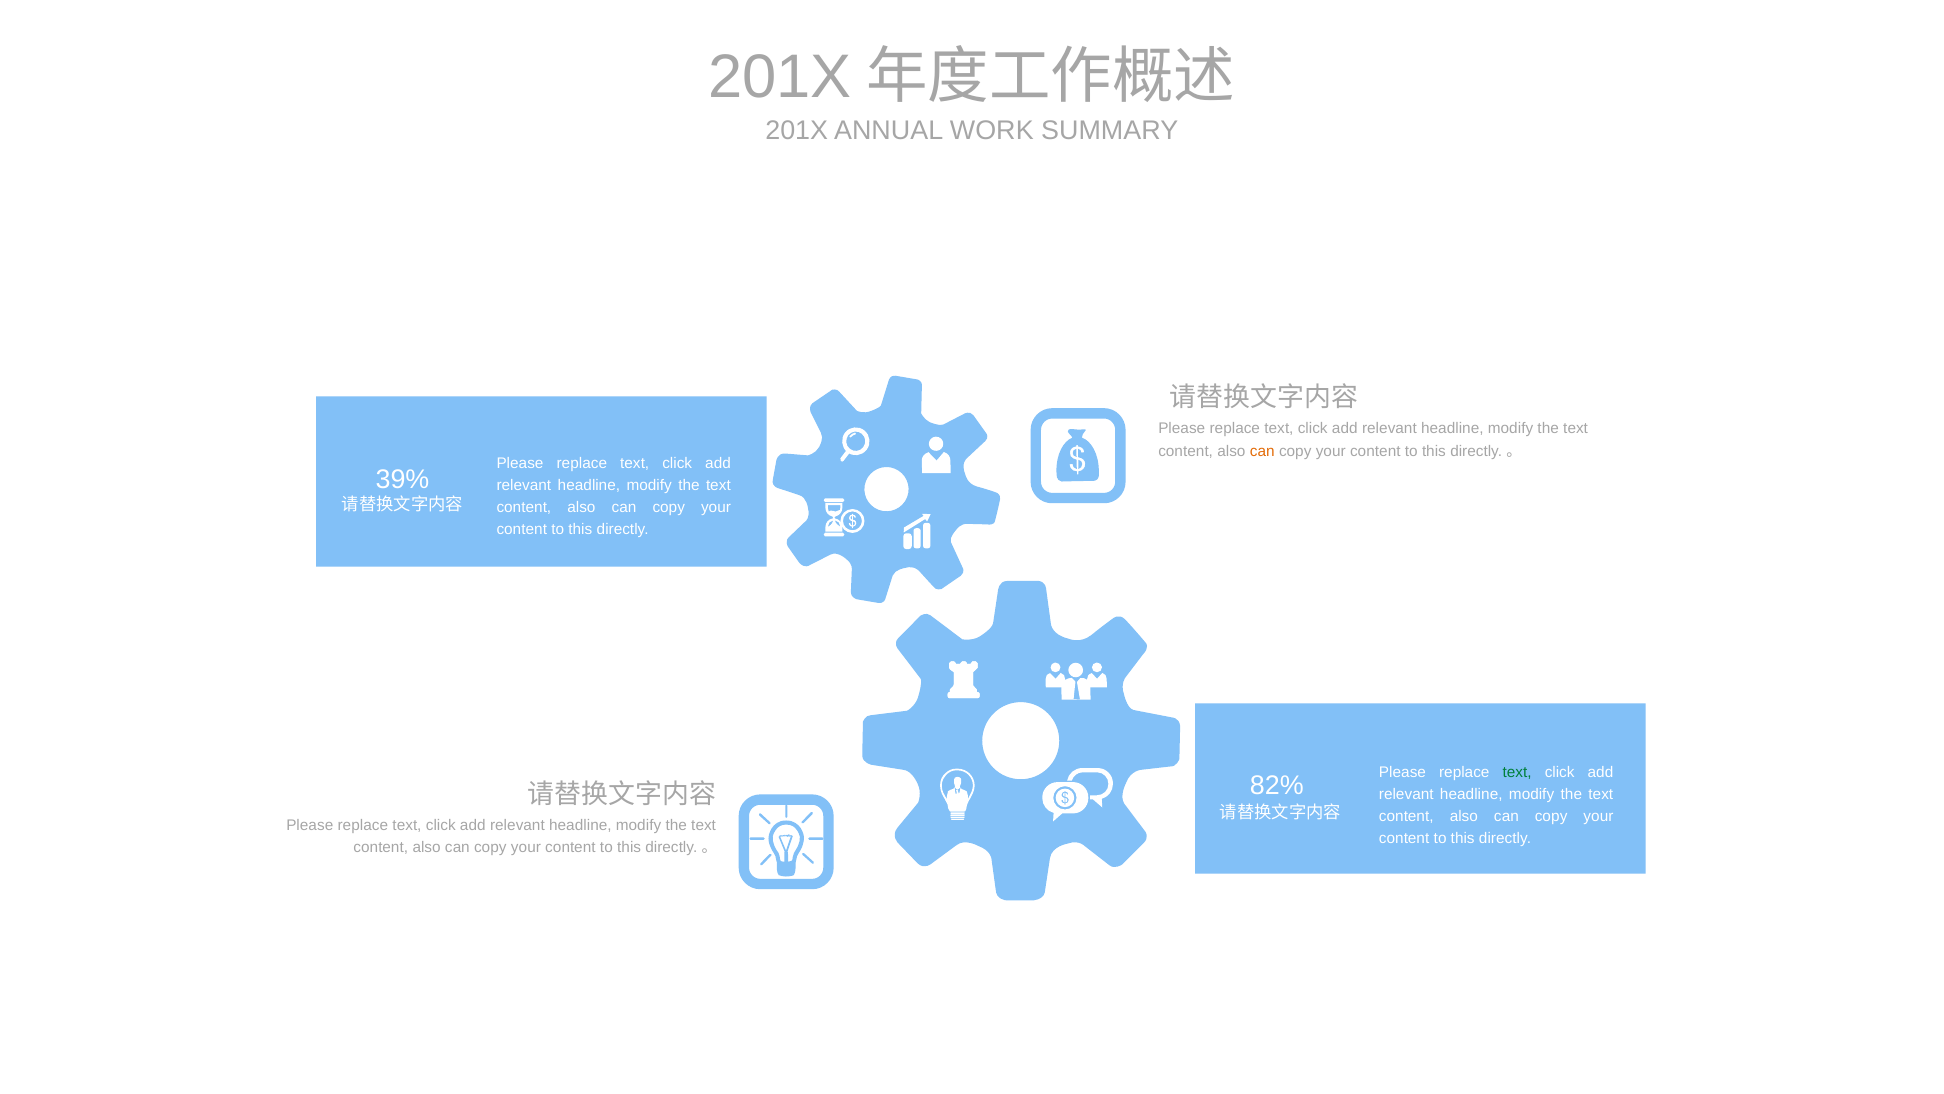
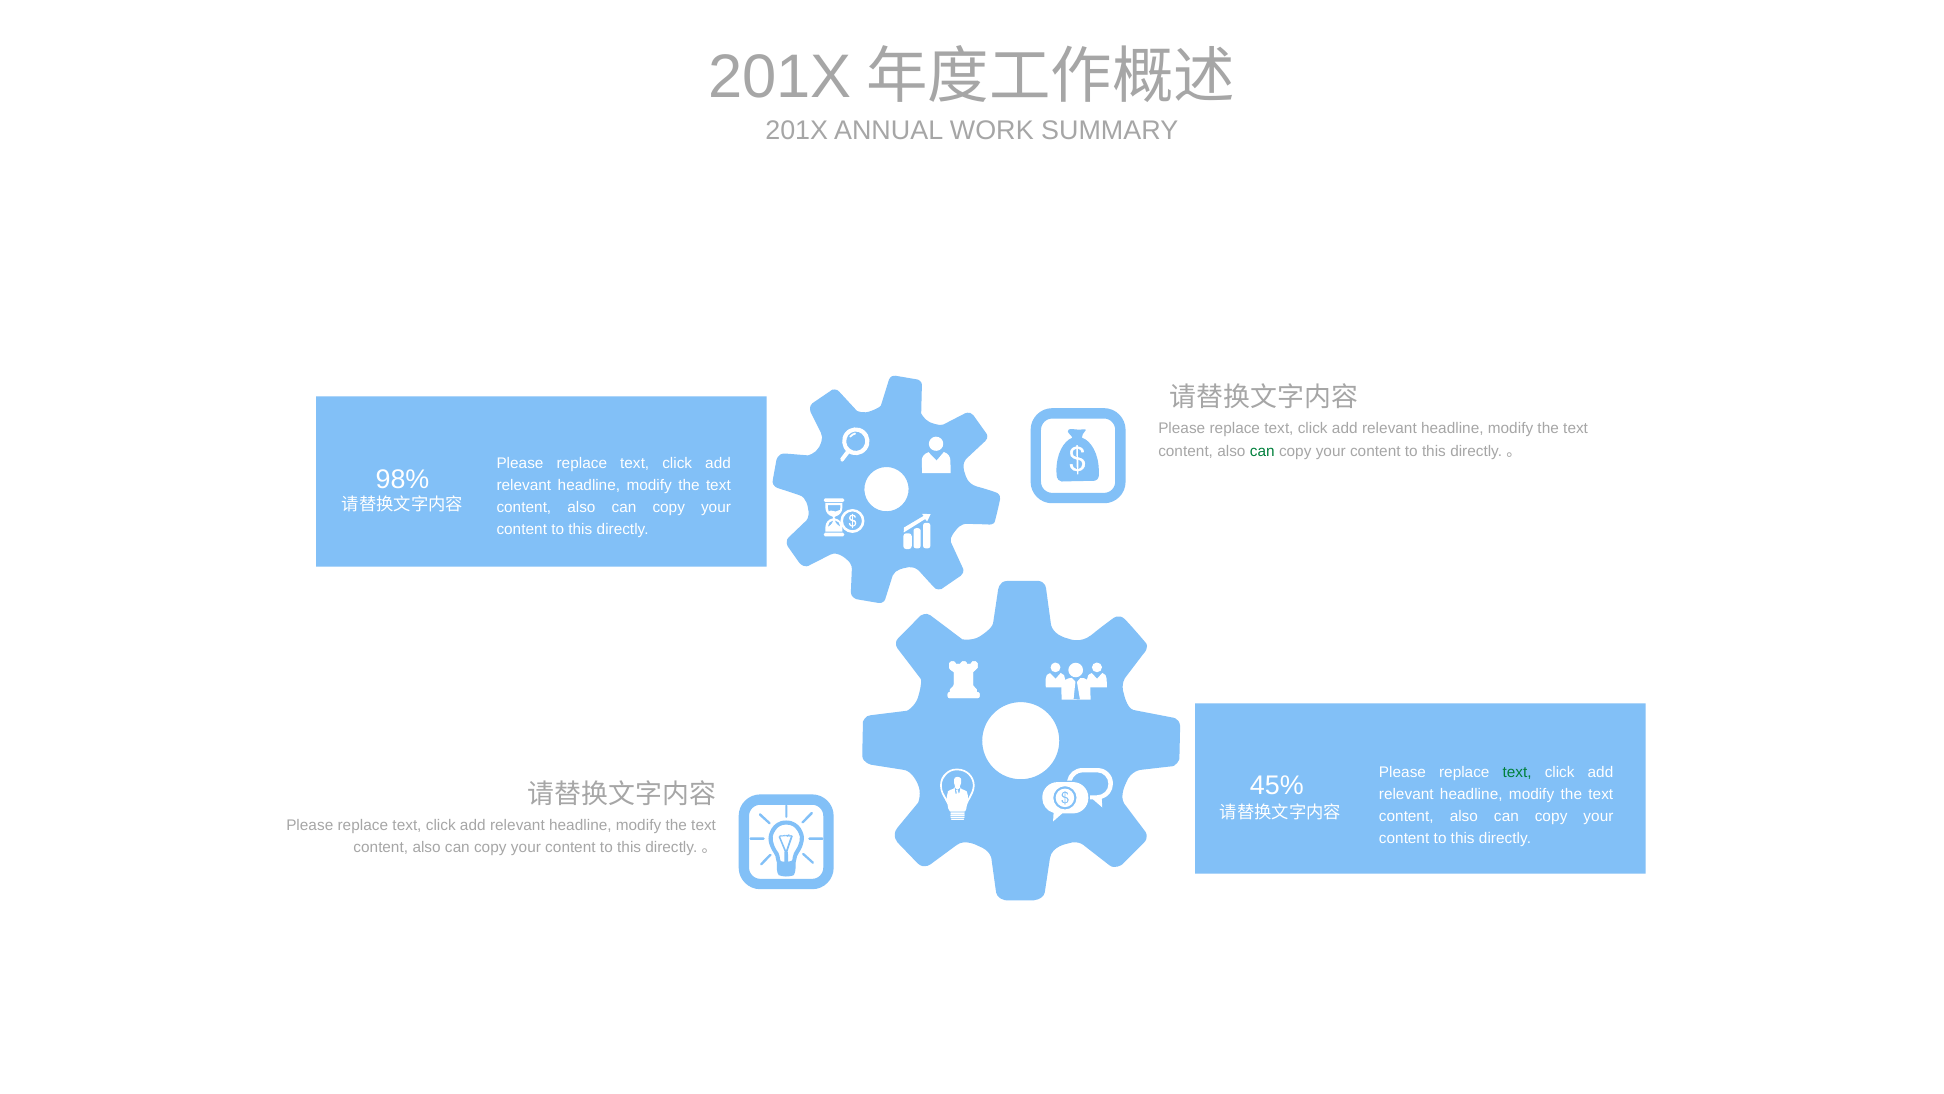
can at (1262, 451) colour: orange -> green
39%: 39% -> 98%
82%: 82% -> 45%
